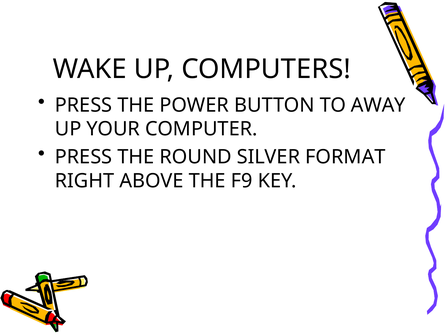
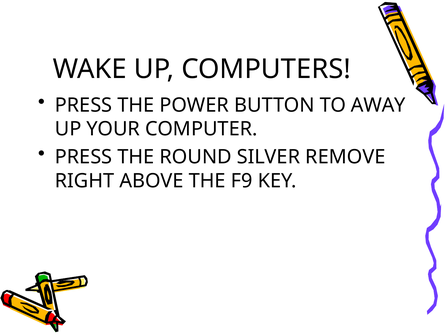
FORMAT: FORMAT -> REMOVE
